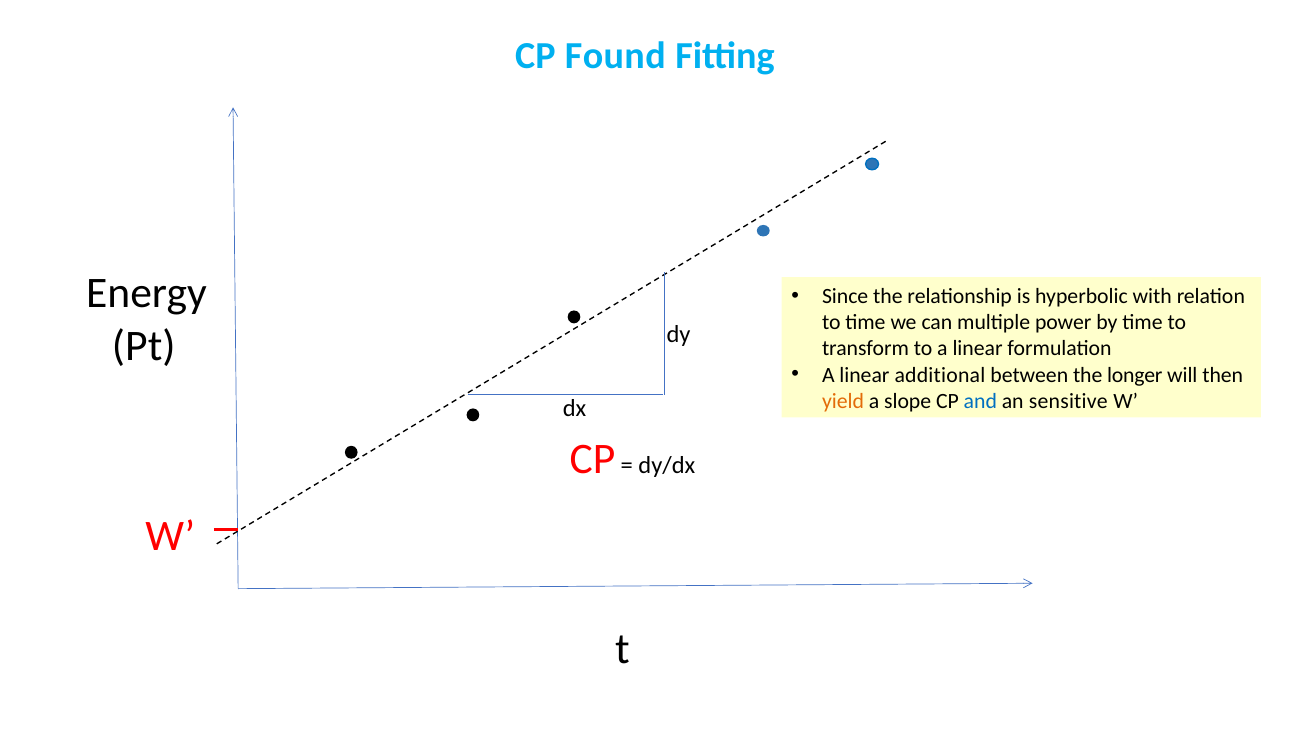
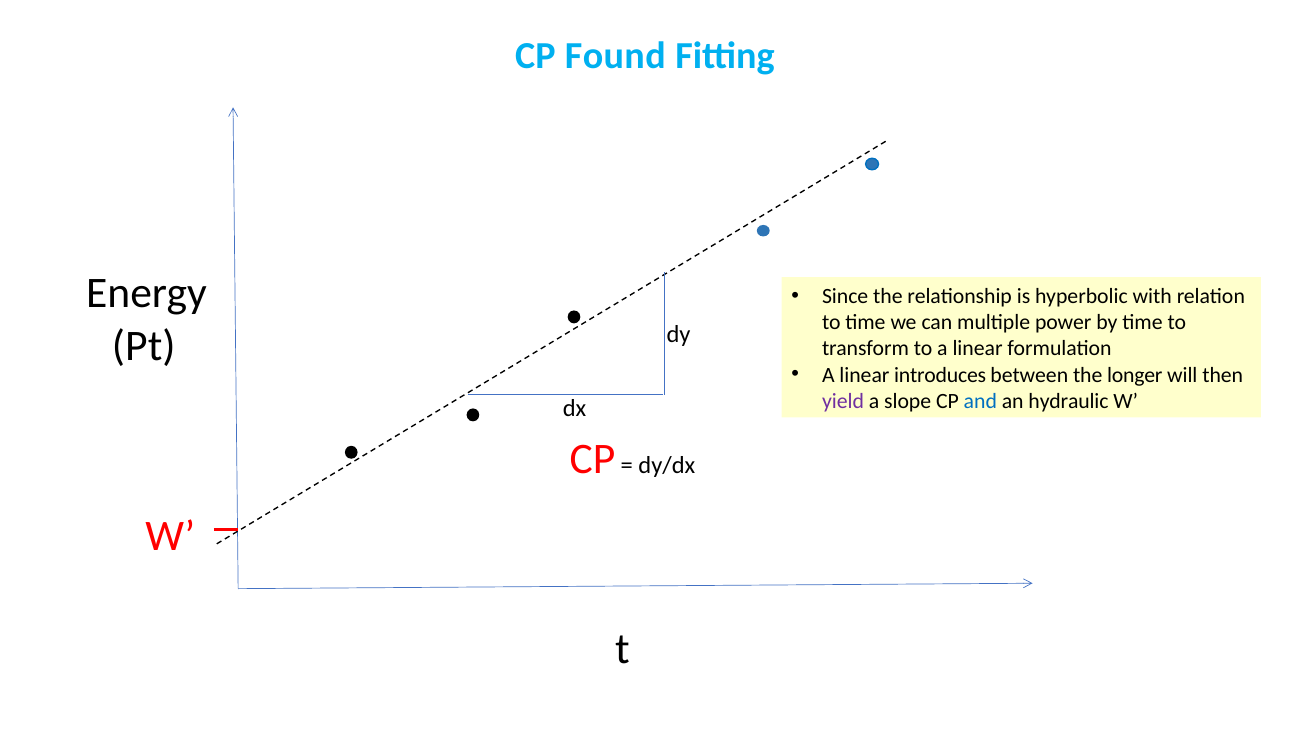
additional: additional -> introduces
yield colour: orange -> purple
sensitive: sensitive -> hydraulic
